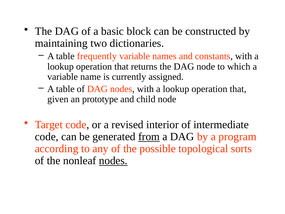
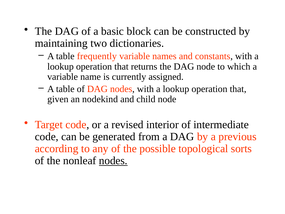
prototype: prototype -> nodekind
from underline: present -> none
program: program -> previous
